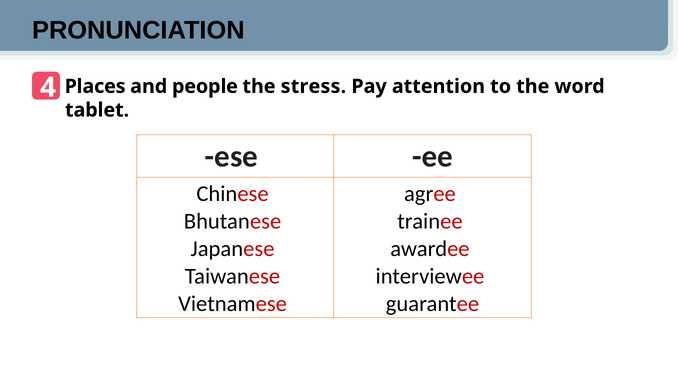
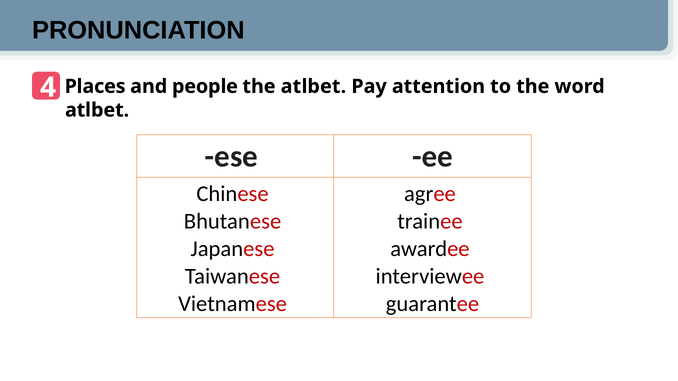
the stress: stress -> atlbet
tablet at (97, 110): tablet -> atlbet
